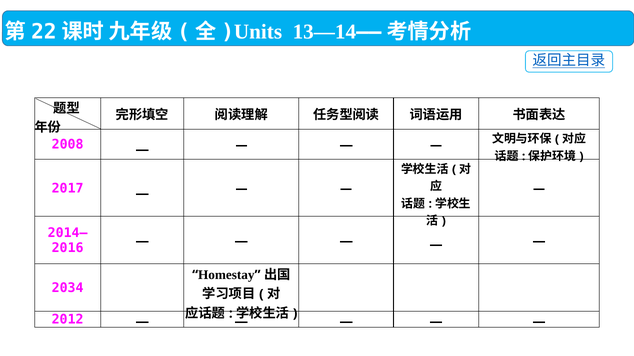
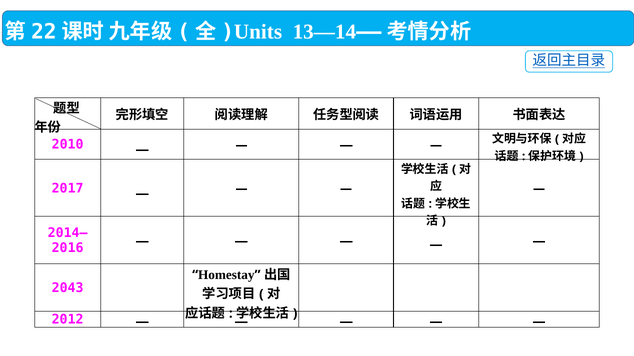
2008: 2008 -> 2010
2034: 2034 -> 2043
